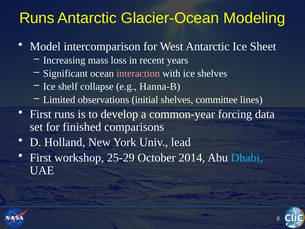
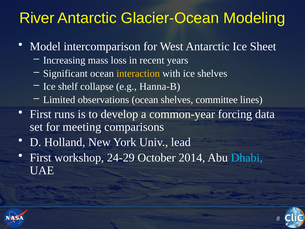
Runs at (37, 18): Runs -> River
interaction colour: pink -> yellow
observations initial: initial -> ocean
finished: finished -> meeting
25-29: 25-29 -> 24-29
